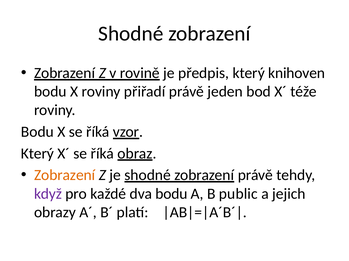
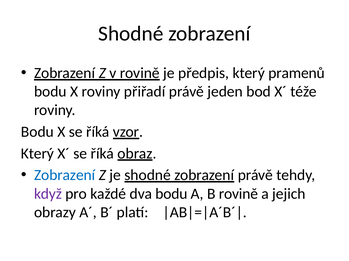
knihoven: knihoven -> pramenů
Zobrazení at (65, 176) colour: orange -> blue
B public: public -> rovině
